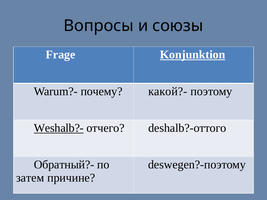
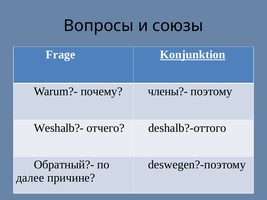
какой?-: какой?- -> члены?-
Weshalb?- underline: present -> none
затем: затем -> далее
